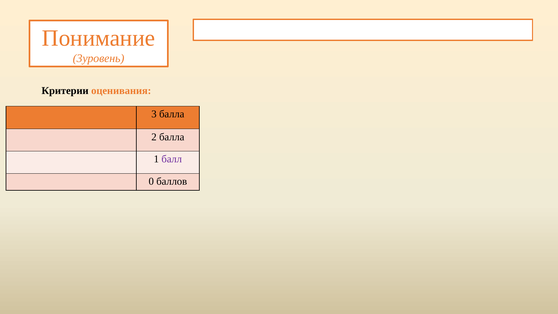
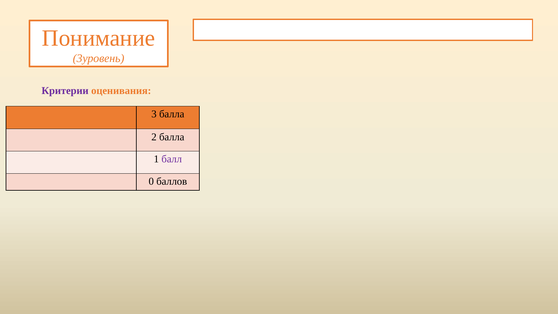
Критерии colour: black -> purple
